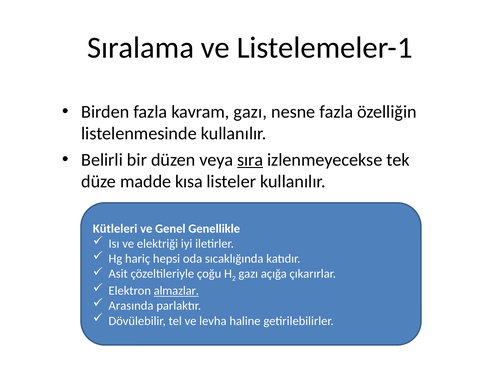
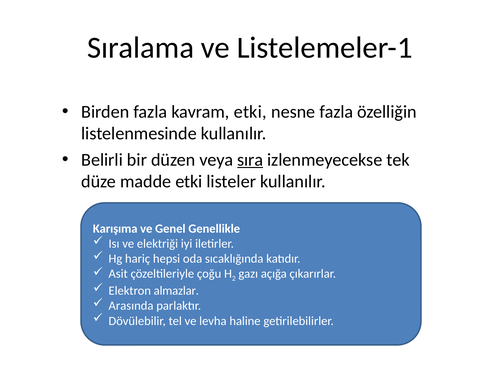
kavram gazı: gazı -> etki
madde kısa: kısa -> etki
Kütleleri: Kütleleri -> Karışıma
almazlar underline: present -> none
